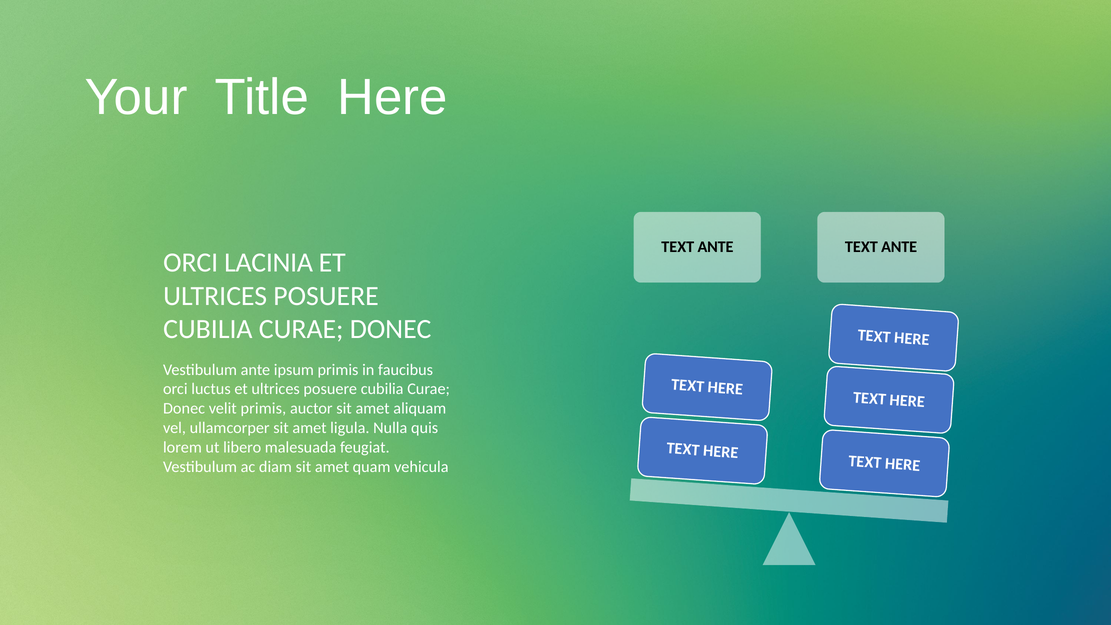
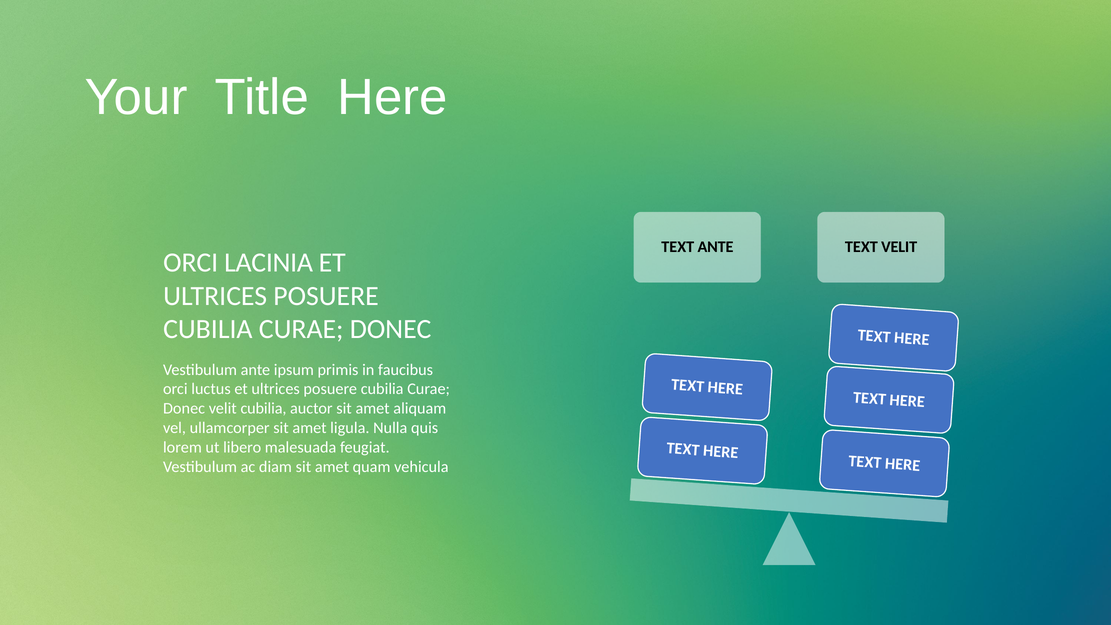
ANTE at (899, 247): ANTE -> VELIT
velit primis: primis -> cubilia
